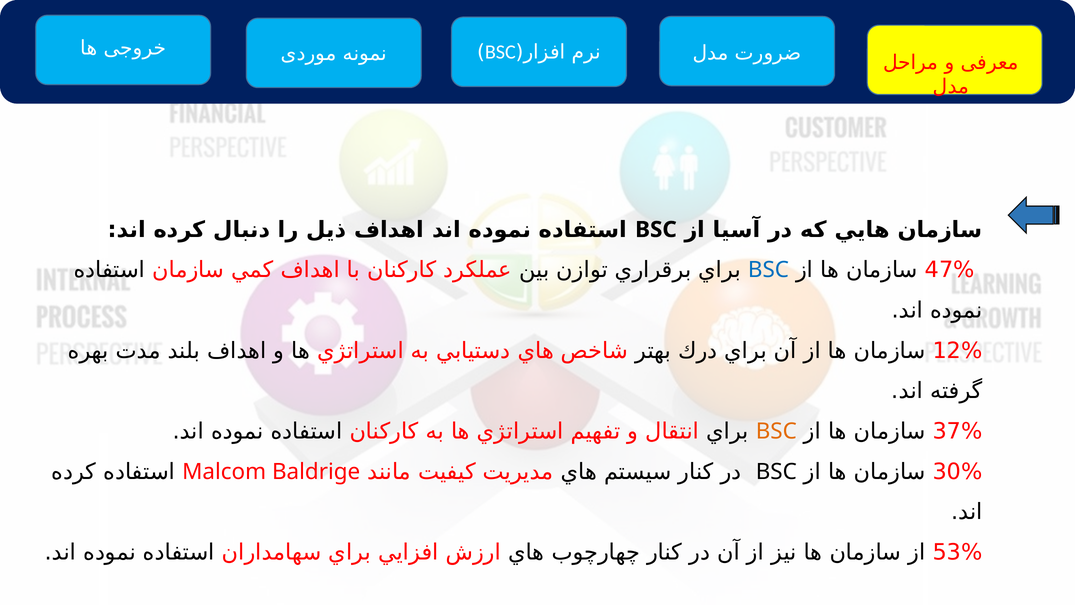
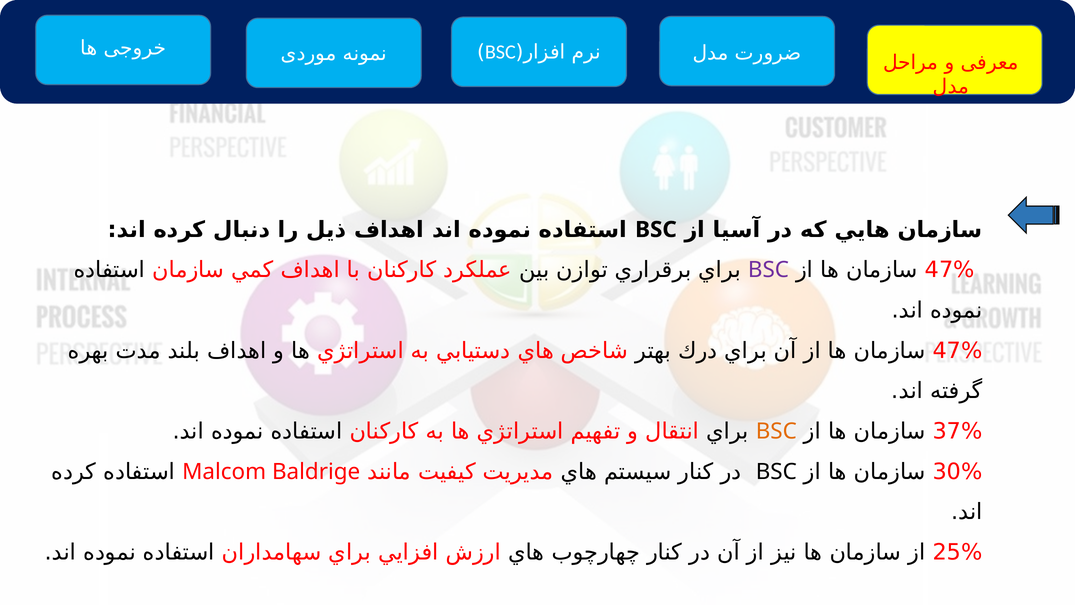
BSC at (768, 270) colour: blue -> purple
12% at (958, 350): 12% -> 47%
53%: 53% -> 25%
